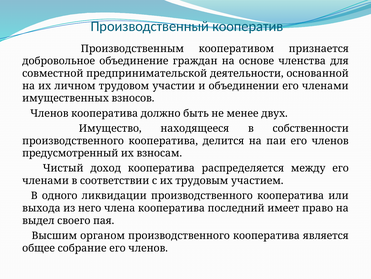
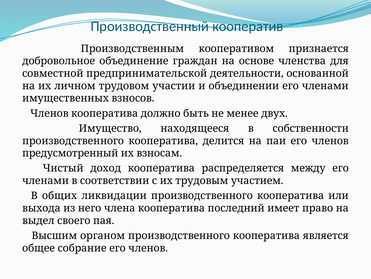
одного: одного -> общих
